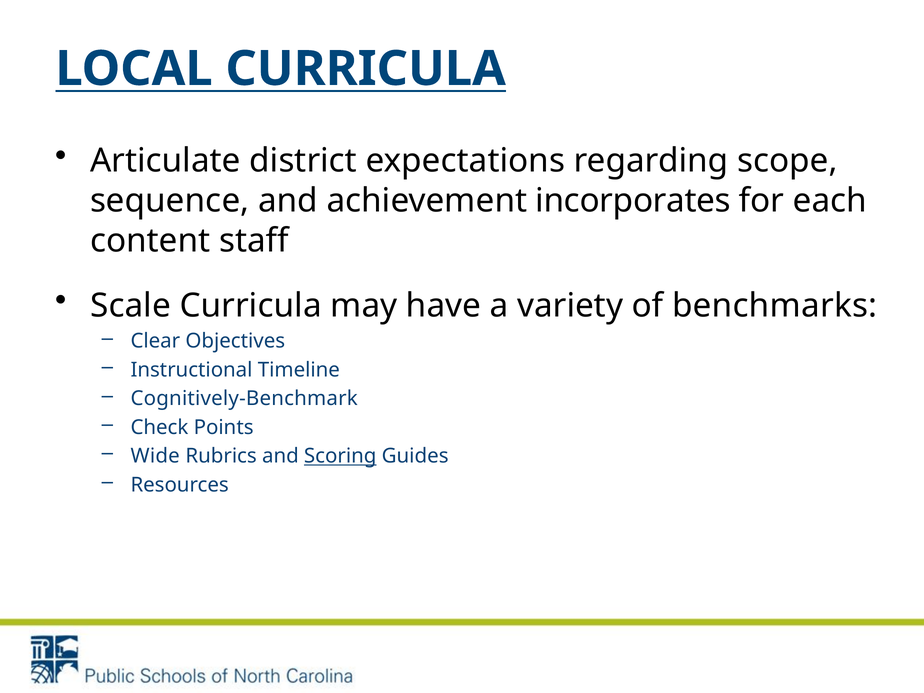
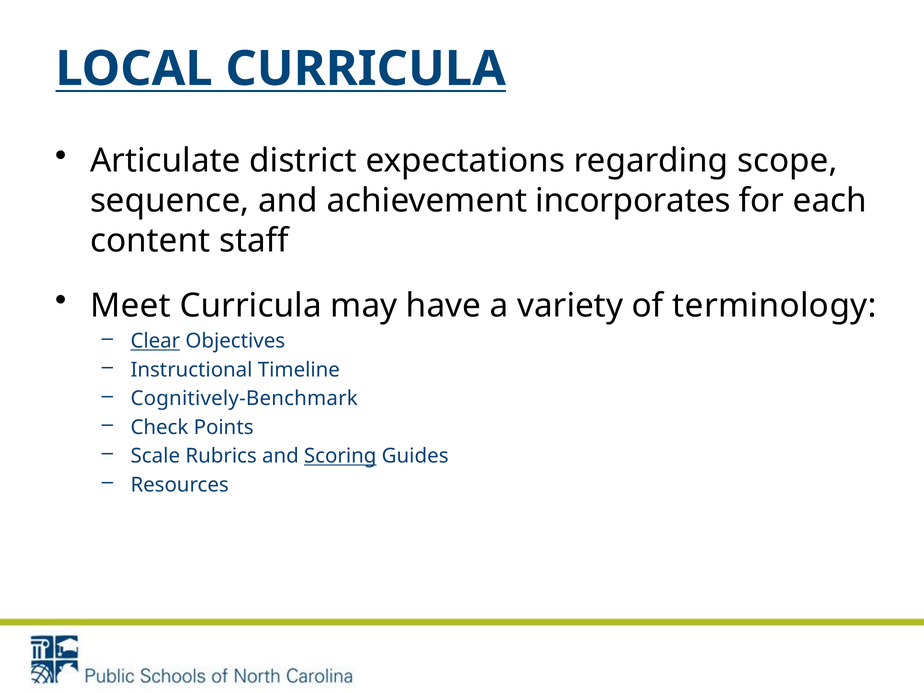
Scale: Scale -> Meet
benchmarks: benchmarks -> terminology
Clear underline: none -> present
Wide: Wide -> Scale
